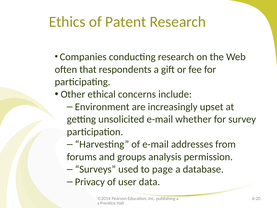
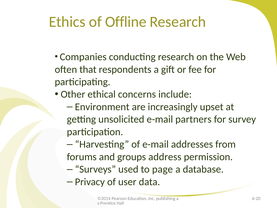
Patent: Patent -> Offline
whether: whether -> partners
analysis: analysis -> address
